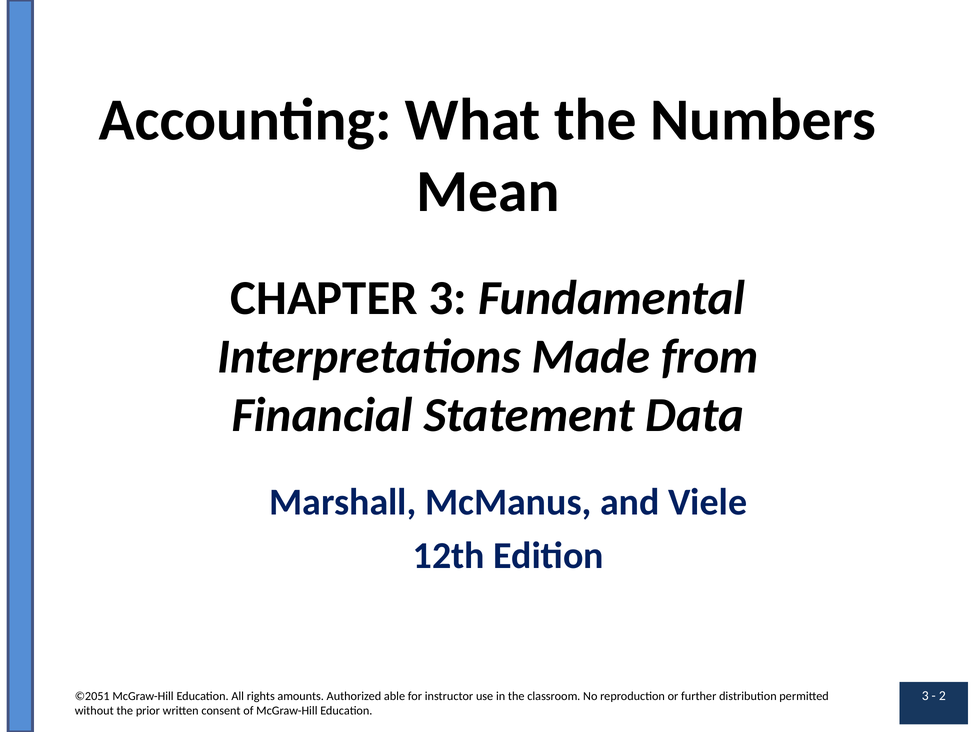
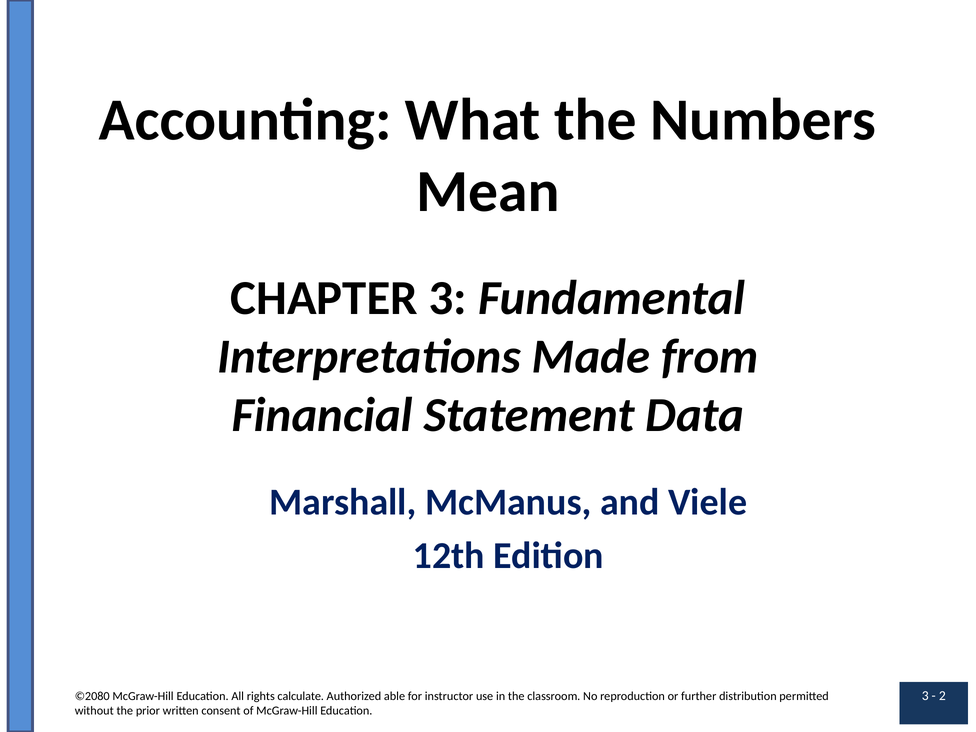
©2051: ©2051 -> ©2080
amounts: amounts -> calculate
